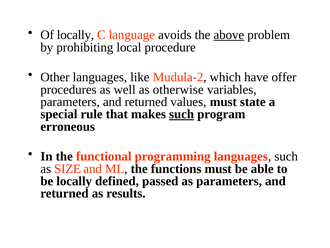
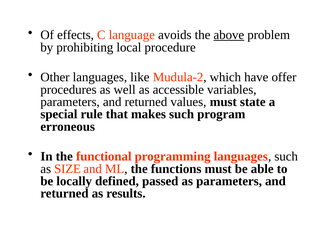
Of locally: locally -> effects
otherwise: otherwise -> accessible
such at (182, 114) underline: present -> none
